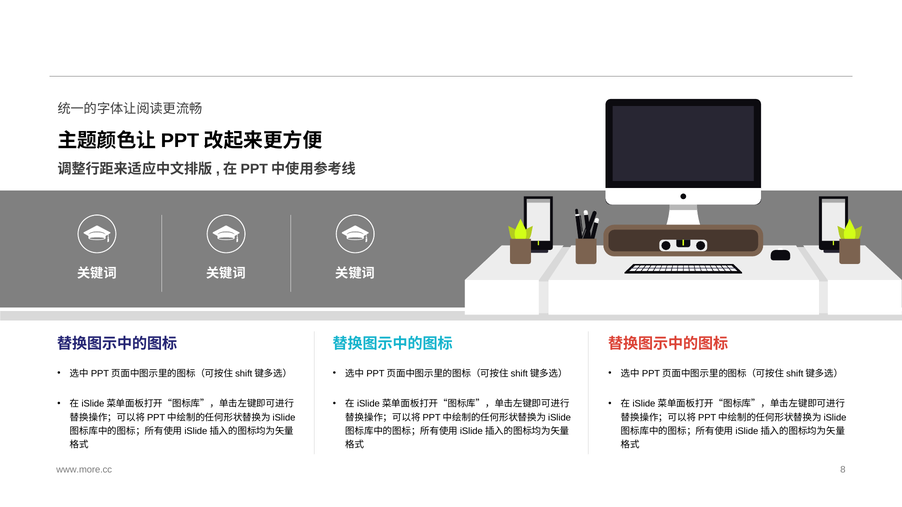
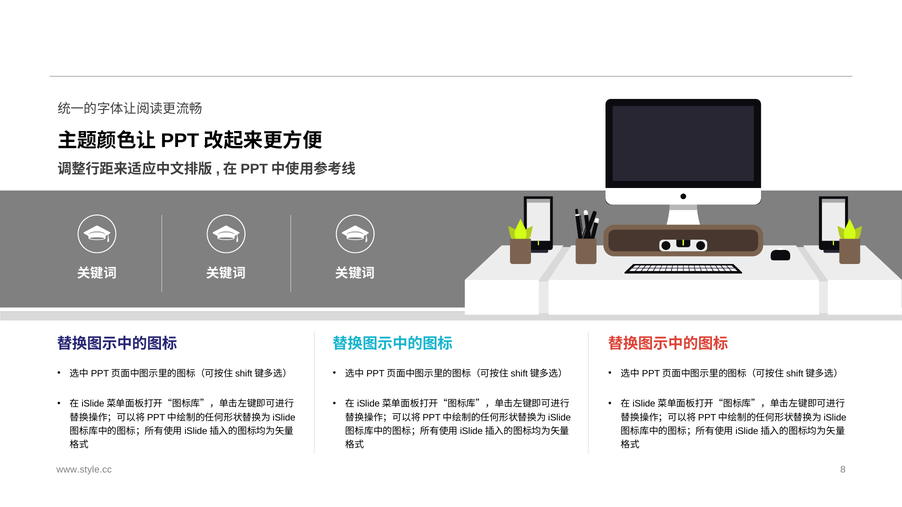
www.more.cc: www.more.cc -> www.style.cc
